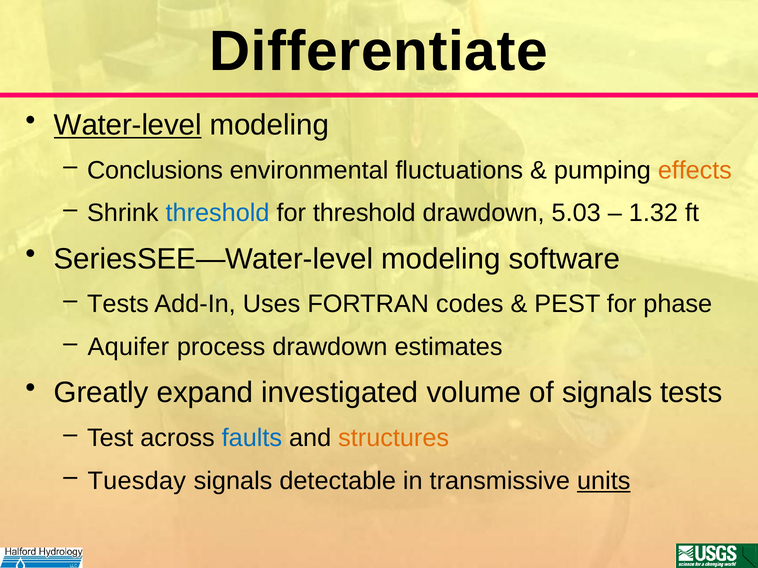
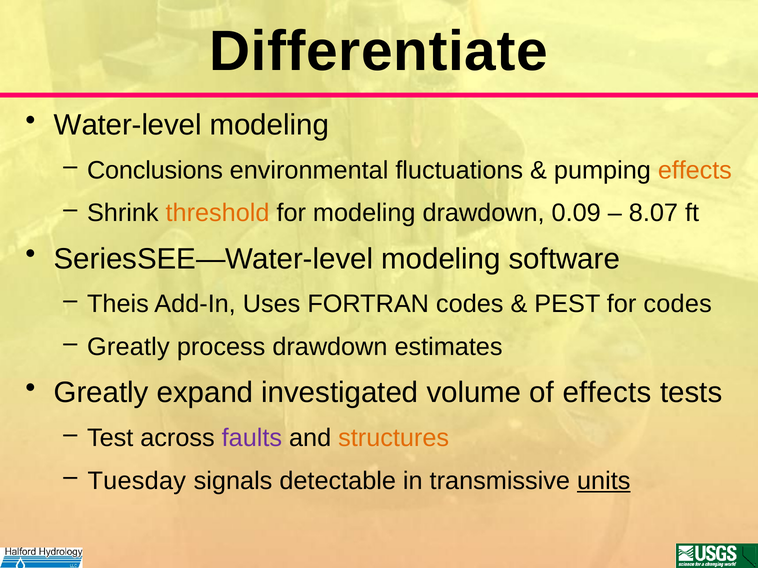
Water-level underline: present -> none
threshold at (218, 213) colour: blue -> orange
for threshold: threshold -> modeling
5.03: 5.03 -> 0.09
1.32: 1.32 -> 8.07
Tests at (118, 304): Tests -> Theis
for phase: phase -> codes
Aquifer at (128, 347): Aquifer -> Greatly
of signals: signals -> effects
faults colour: blue -> purple
